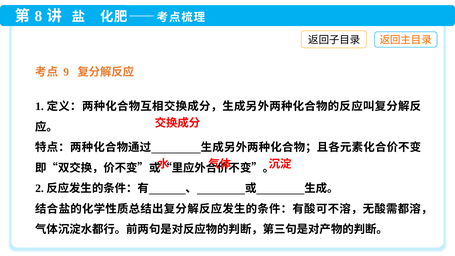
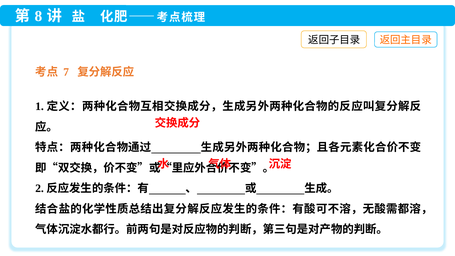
9: 9 -> 7
